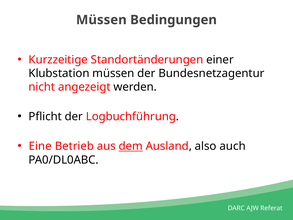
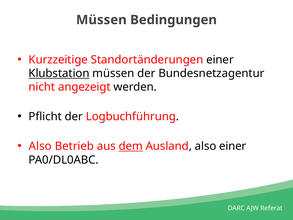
Klubstation underline: none -> present
Eine at (40, 146): Eine -> Also
also auch: auch -> einer
